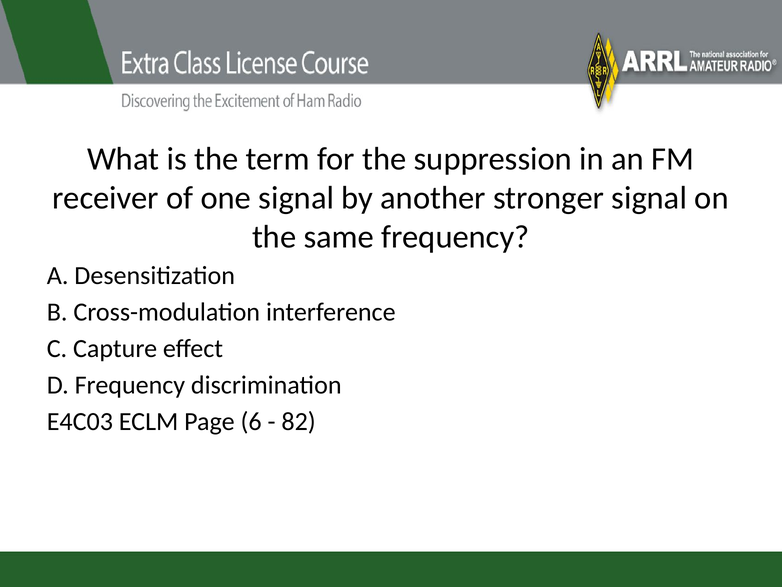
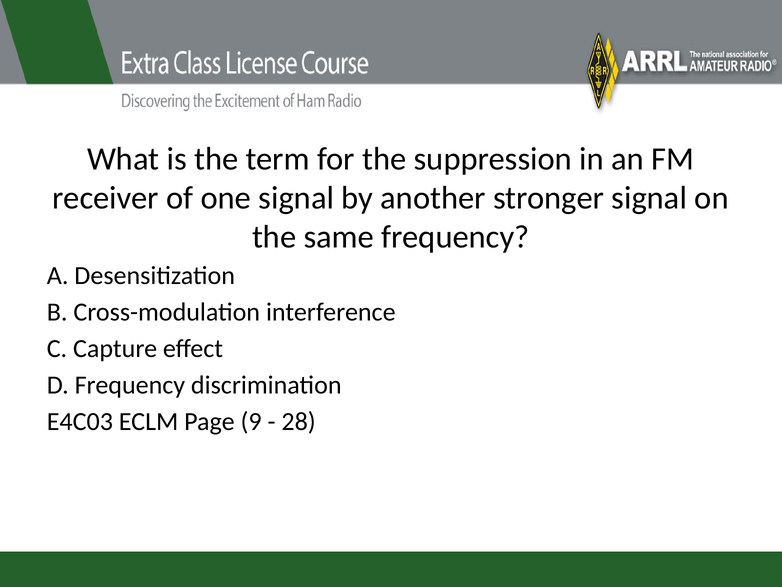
6: 6 -> 9
82: 82 -> 28
